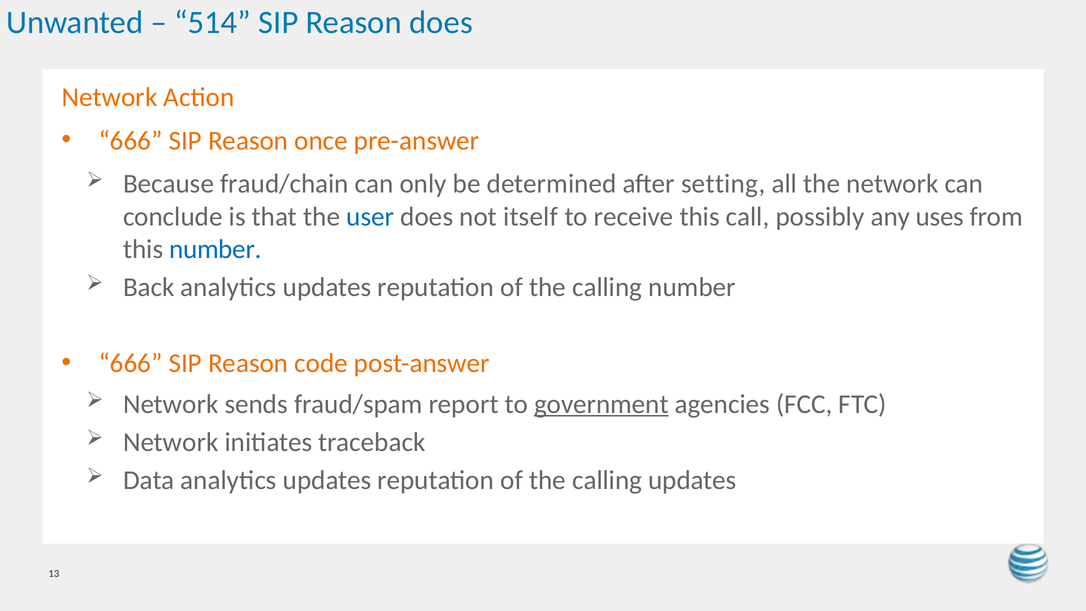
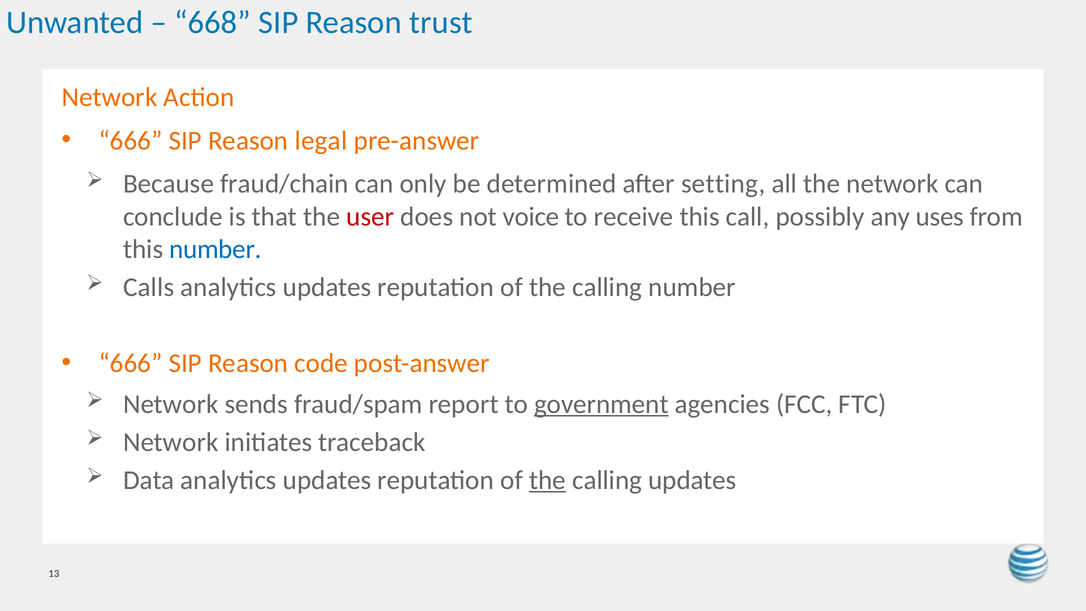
514: 514 -> 668
Reason does: does -> trust
once: once -> legal
user colour: blue -> red
itself: itself -> voice
Back: Back -> Calls
the at (547, 480) underline: none -> present
